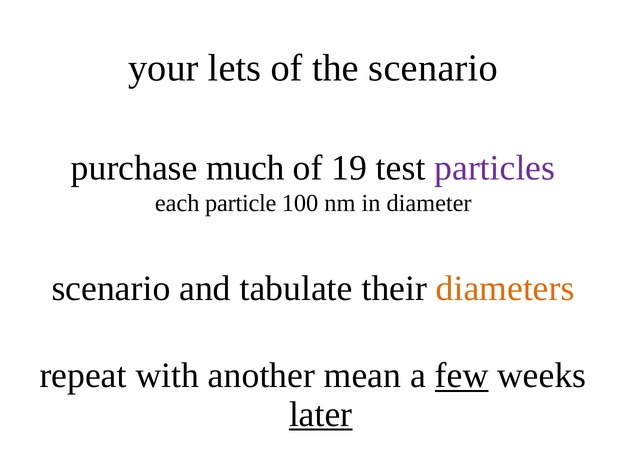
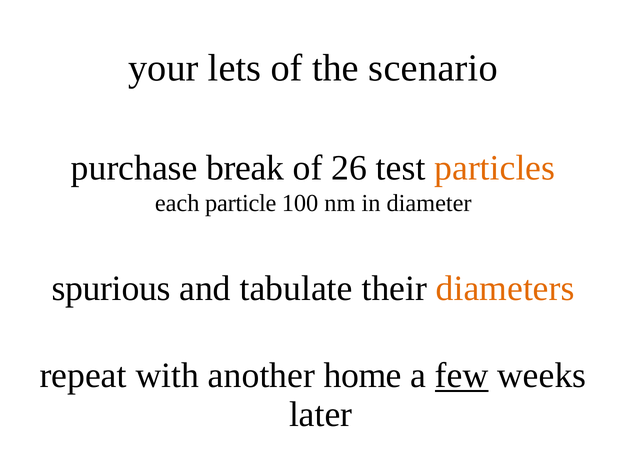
much: much -> break
19: 19 -> 26
particles colour: purple -> orange
scenario at (111, 289): scenario -> spurious
mean: mean -> home
later underline: present -> none
